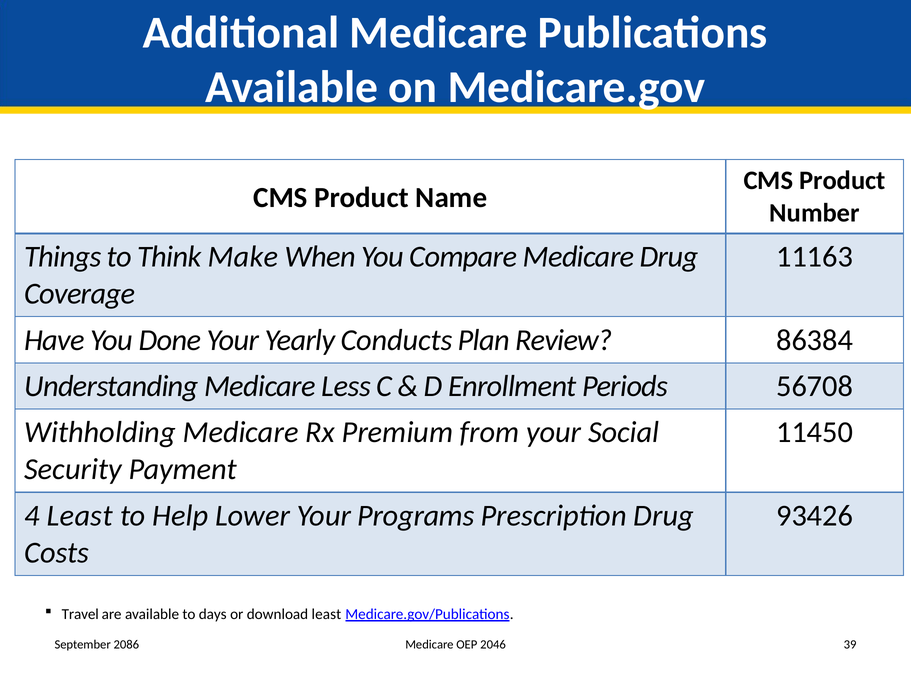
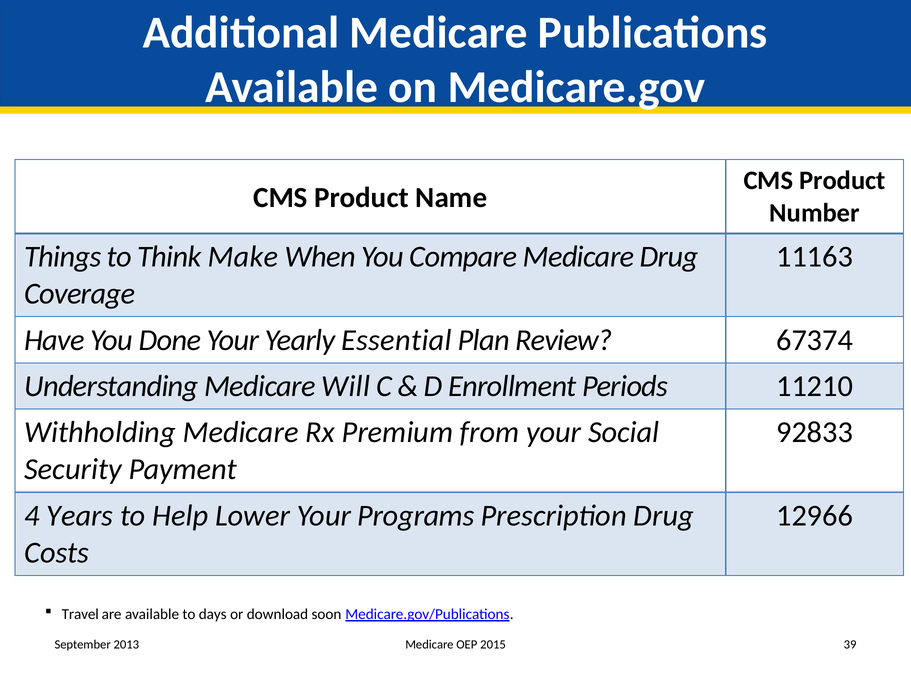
Conducts: Conducts -> Essential
86384: 86384 -> 67374
Less: Less -> Will
56708: 56708 -> 11210
11450: 11450 -> 92833
4 Least: Least -> Years
93426: 93426 -> 12966
download least: least -> soon
2086: 2086 -> 2013
2046: 2046 -> 2015
